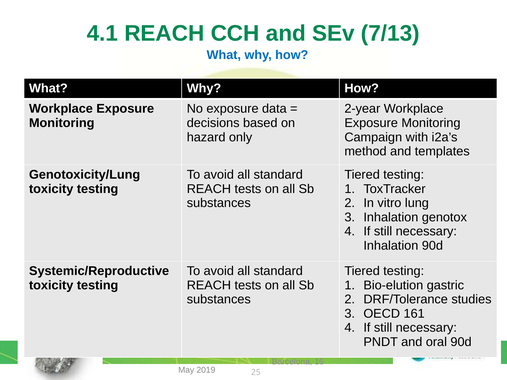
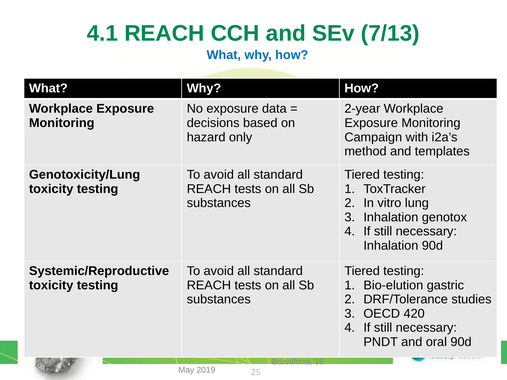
161: 161 -> 420
